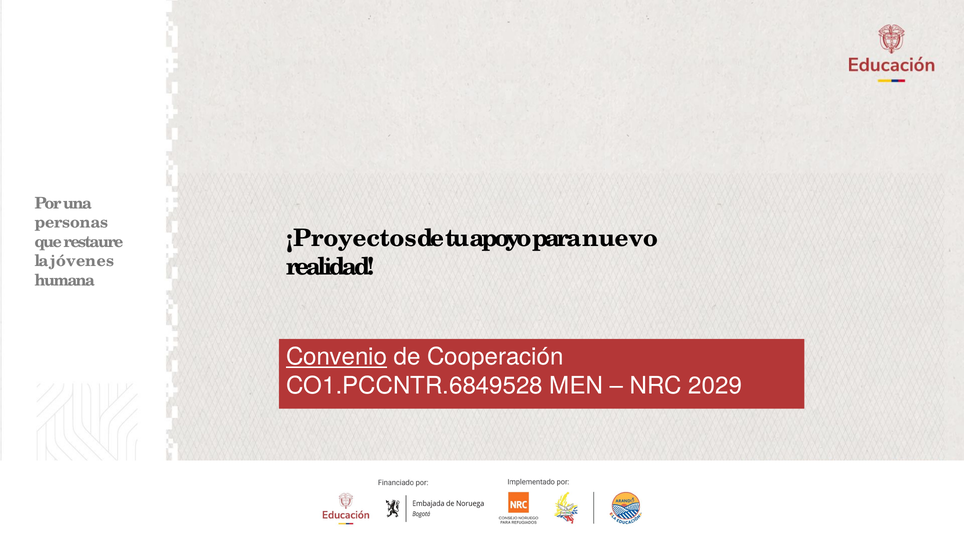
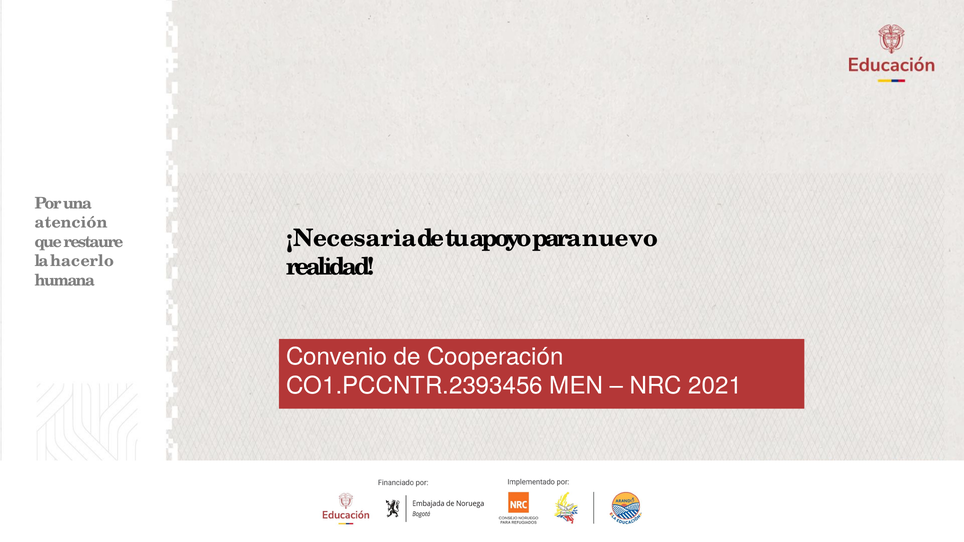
personas: personas -> atención
¡Proyectos: ¡Proyectos -> ¡Necesaria
jóvenes: jóvenes -> hacerlo
Convenio underline: present -> none
CO1.PCCNTR.6849528: CO1.PCCNTR.6849528 -> CO1.PCCNTR.2393456
2029: 2029 -> 2021
